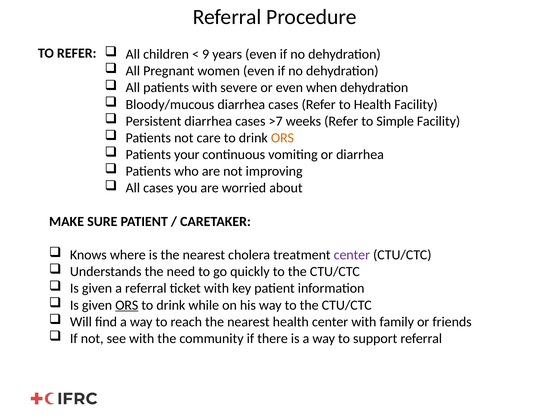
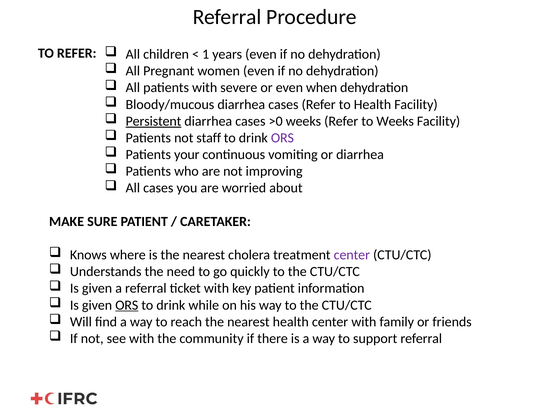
9: 9 -> 1
Persistent underline: none -> present
>7: >7 -> >0
to Simple: Simple -> Weeks
care: care -> staff
ORS at (282, 138) colour: orange -> purple
